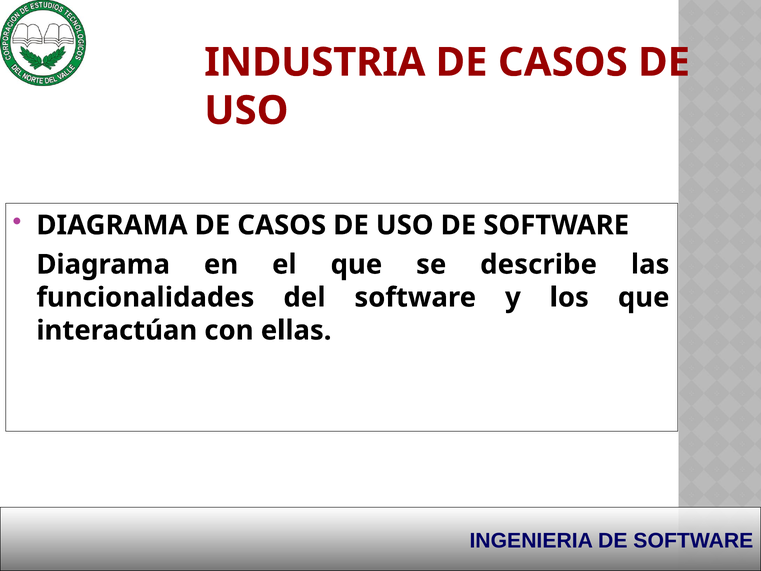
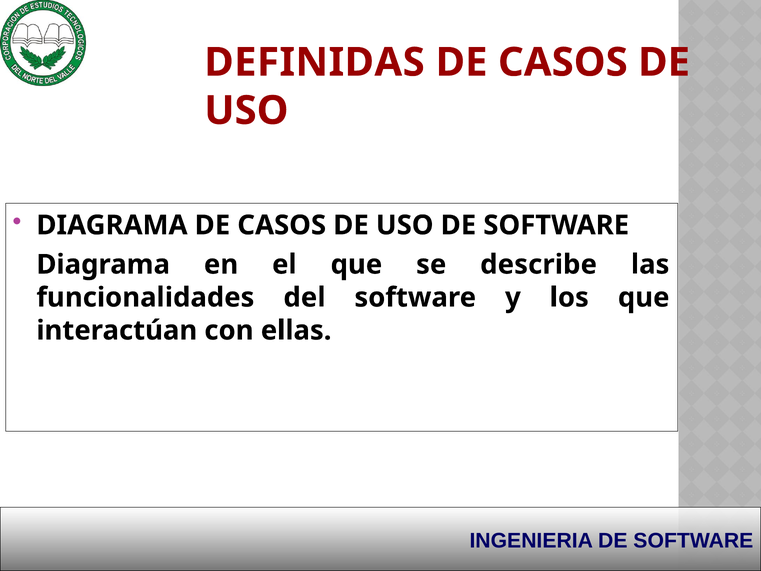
INDUSTRIA: INDUSTRIA -> DEFINIDAS
